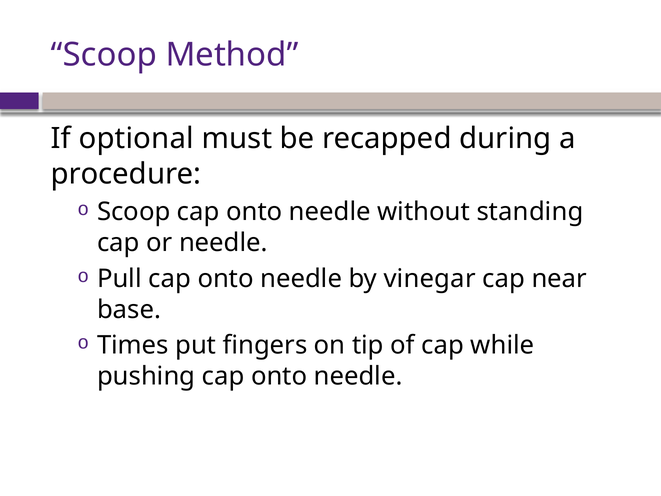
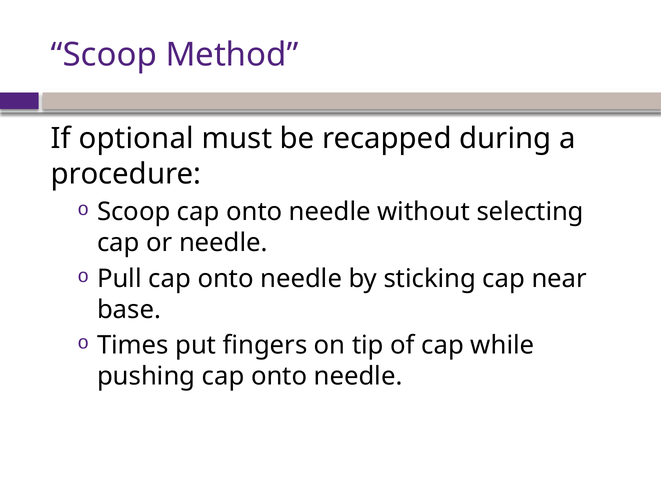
standing: standing -> selecting
vinegar: vinegar -> sticking
